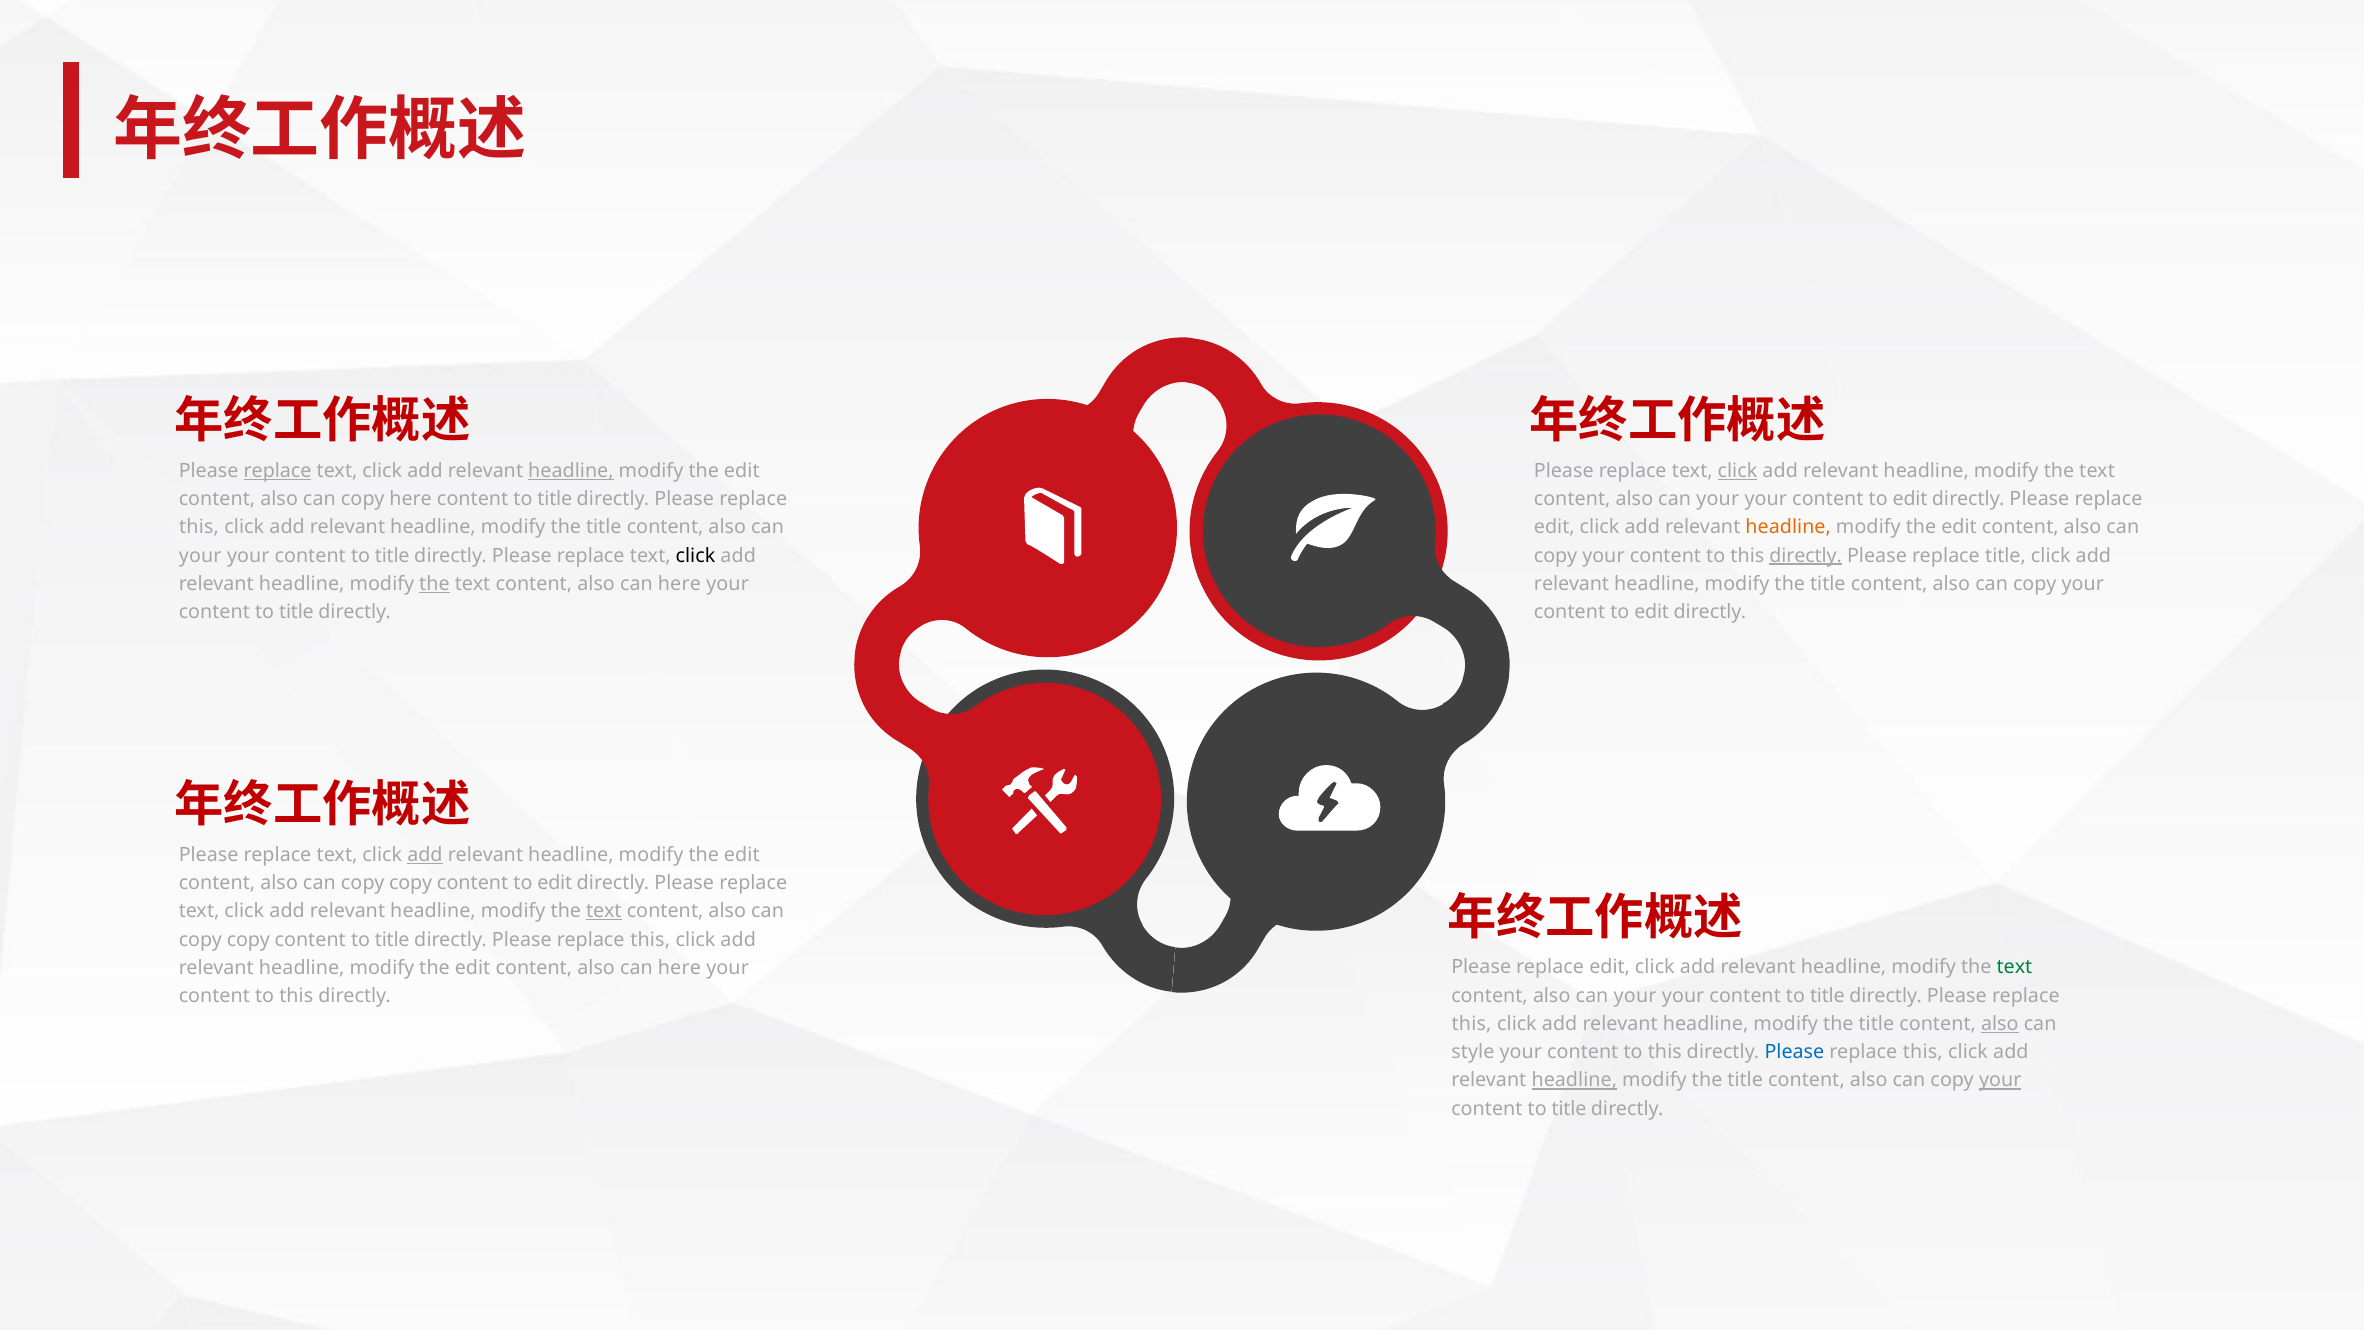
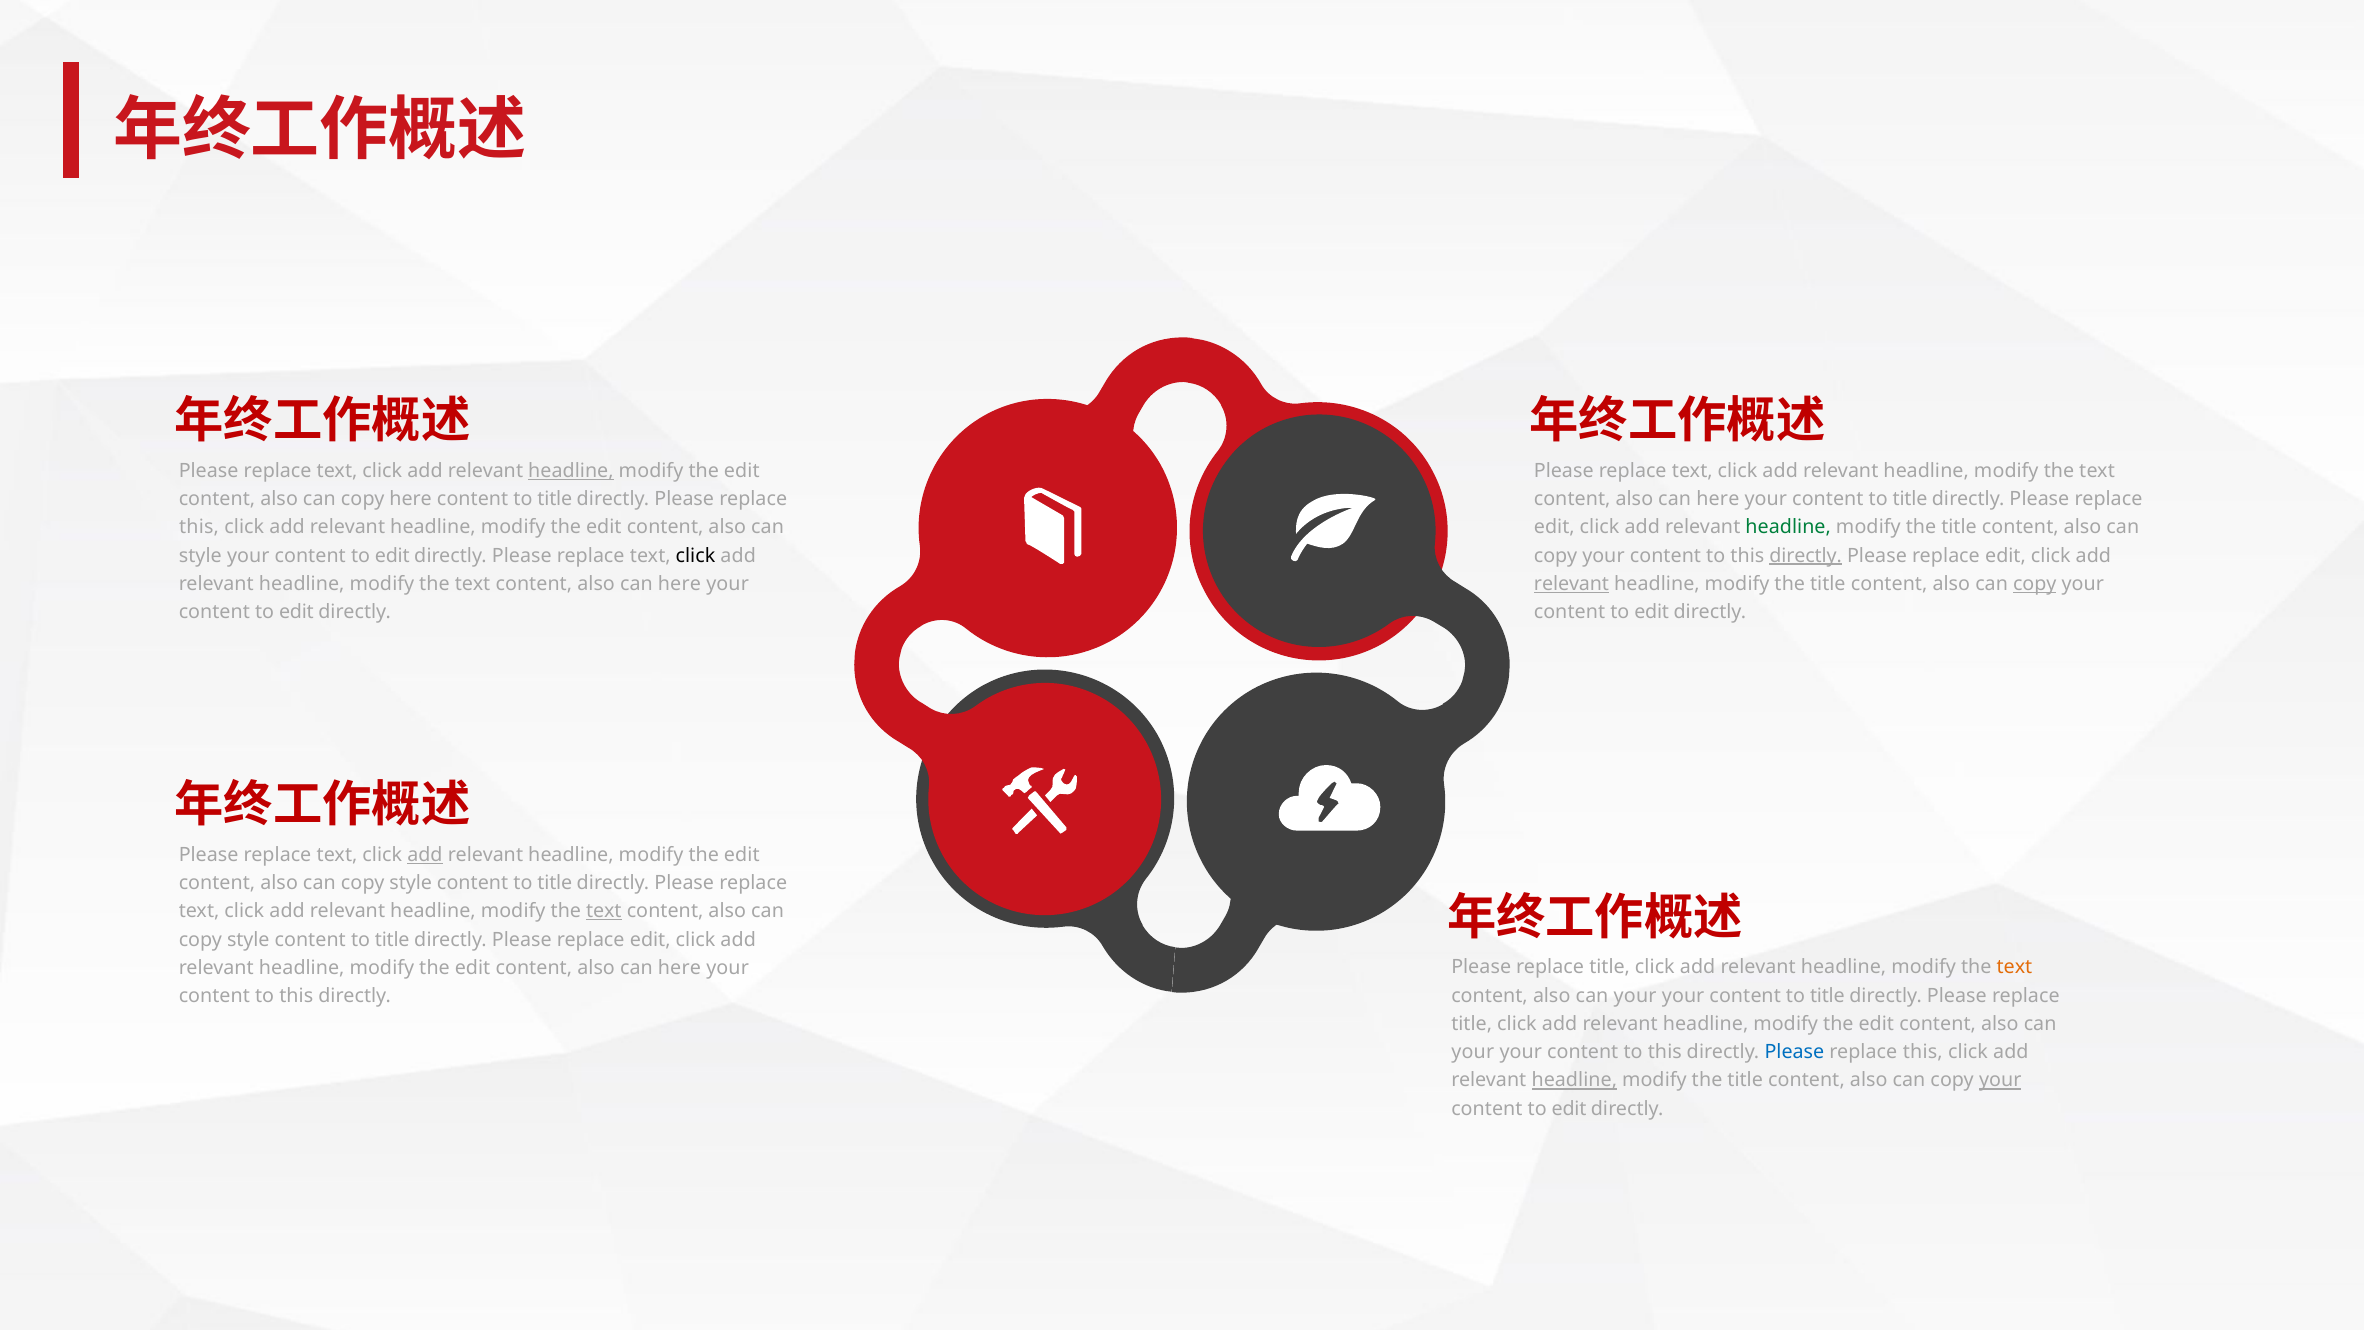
replace at (277, 471) underline: present -> none
click at (1737, 471) underline: present -> none
your at (1718, 499): your -> here
edit at (1910, 499): edit -> title
title at (604, 527): title -> edit
headline at (1788, 527) colour: orange -> green
edit at (1959, 527): edit -> title
your at (200, 555): your -> style
title at (392, 555): title -> edit
title at (2006, 555): title -> edit
the at (434, 584) underline: present -> none
relevant at (1572, 584) underline: none -> present
copy at (2035, 584) underline: none -> present
title at (296, 612): title -> edit
copy at (411, 883): copy -> style
edit at (555, 883): edit -> title
copy at (248, 939): copy -> style
this at (650, 939): this -> edit
edit at (1610, 967): edit -> title
text at (2014, 967) colour: green -> orange
this at (1472, 1024): this -> title
title at (1876, 1024): title -> edit
also at (2000, 1024) underline: present -> none
style at (1473, 1052): style -> your
title at (1569, 1109): title -> edit
